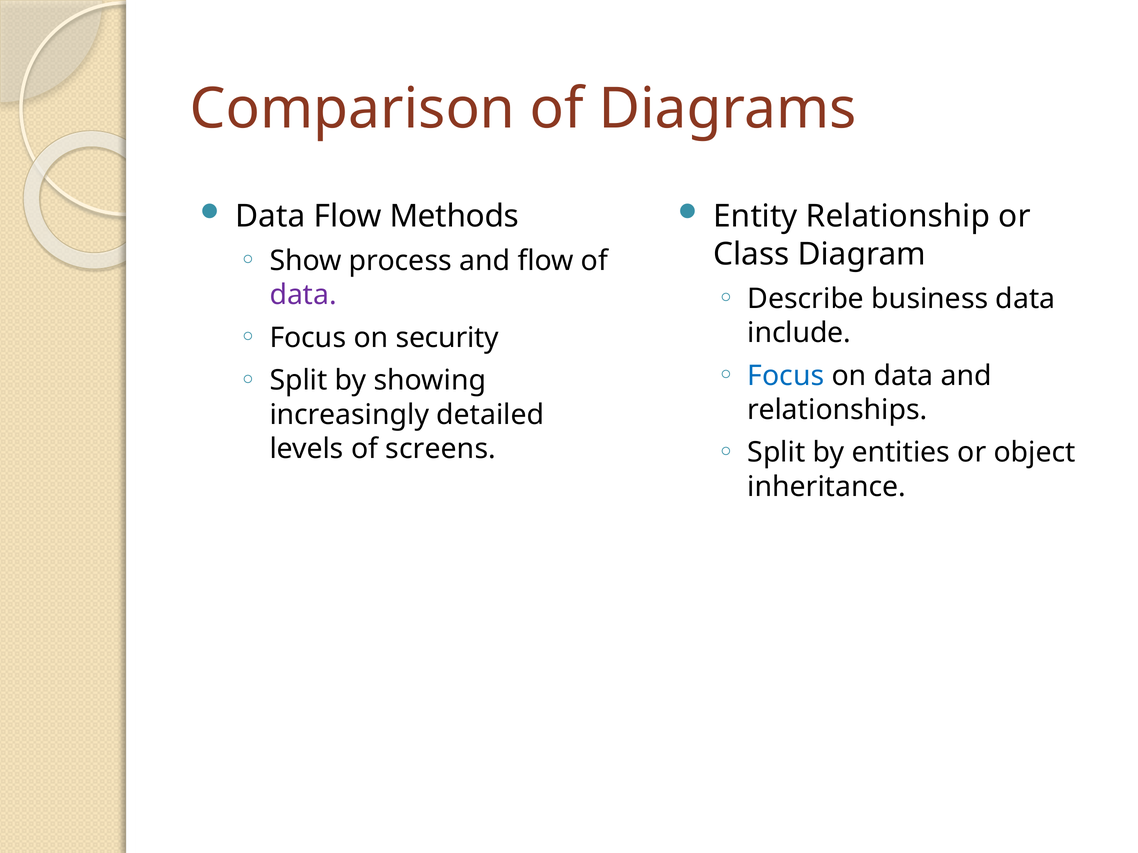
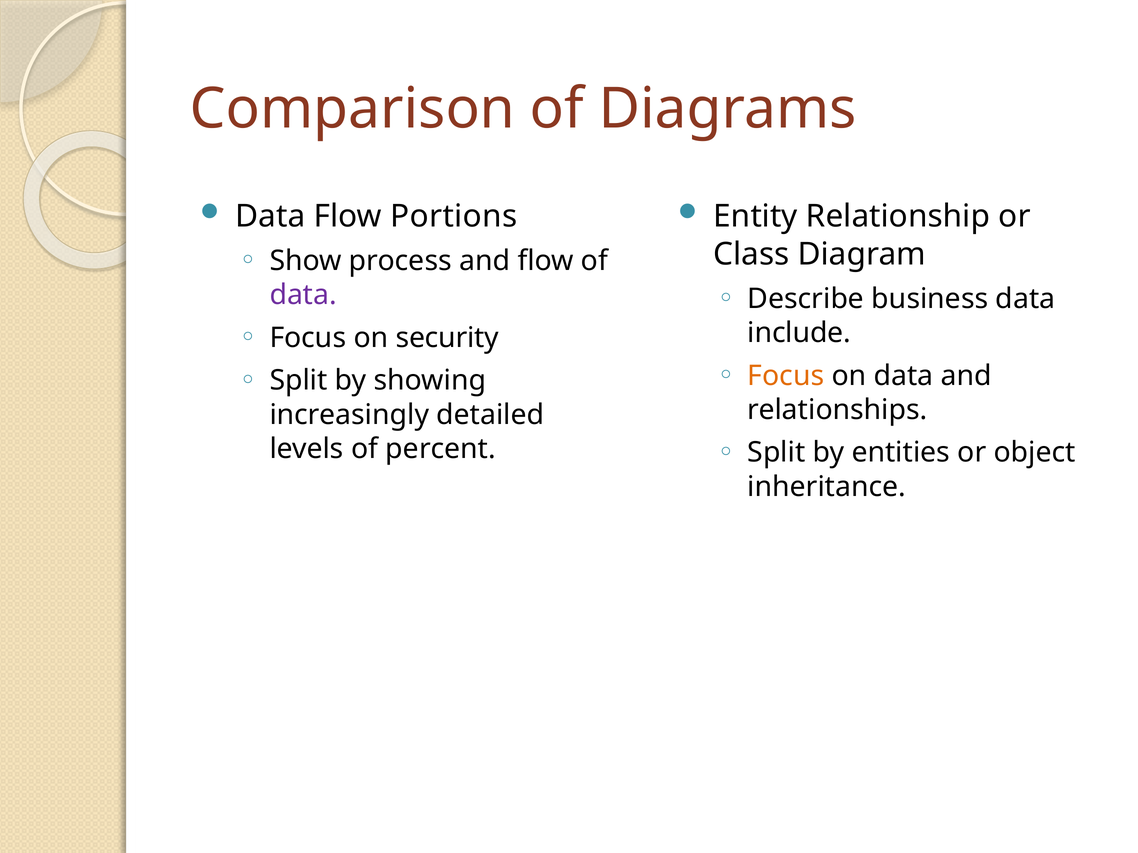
Methods: Methods -> Portions
Focus at (786, 376) colour: blue -> orange
screens: screens -> percent
